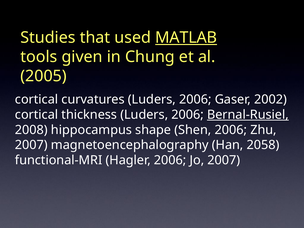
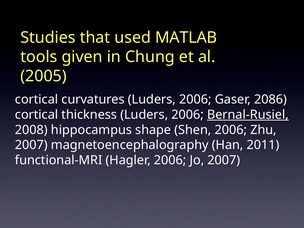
MATLAB underline: present -> none
2002: 2002 -> 2086
2058: 2058 -> 2011
